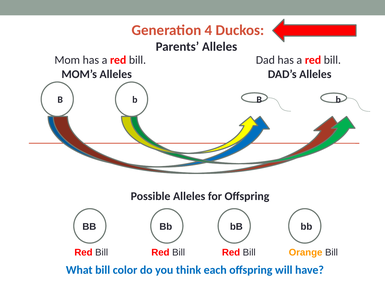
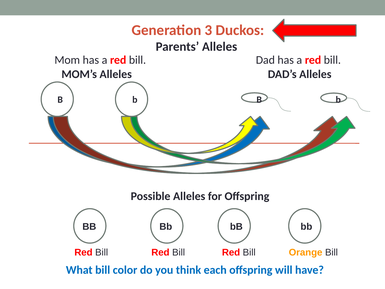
4: 4 -> 3
